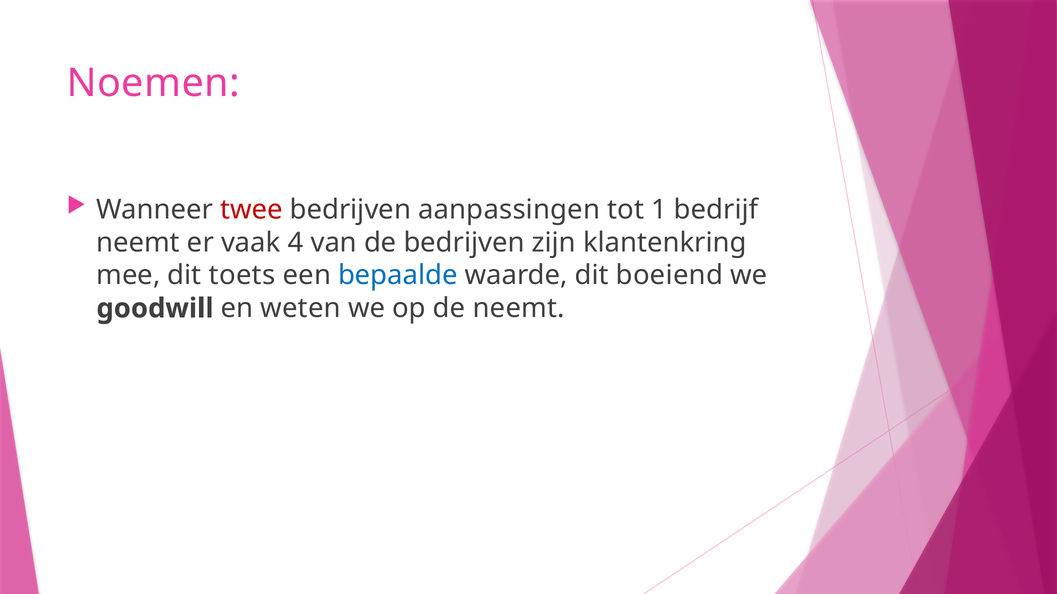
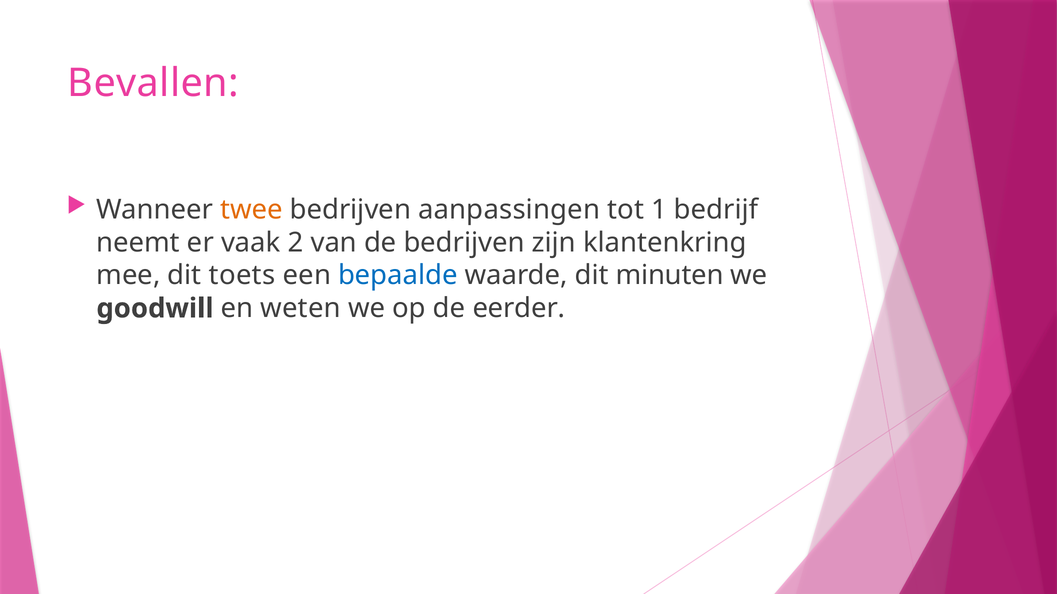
Noemen: Noemen -> Bevallen
twee colour: red -> orange
4: 4 -> 2
boeiend: boeiend -> minuten
de neemt: neemt -> eerder
